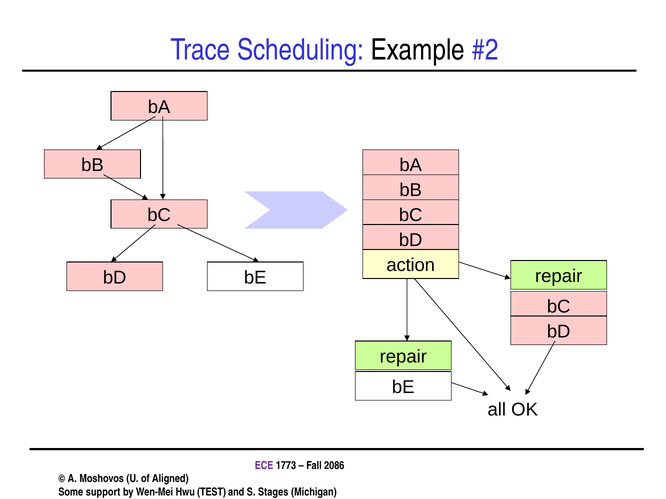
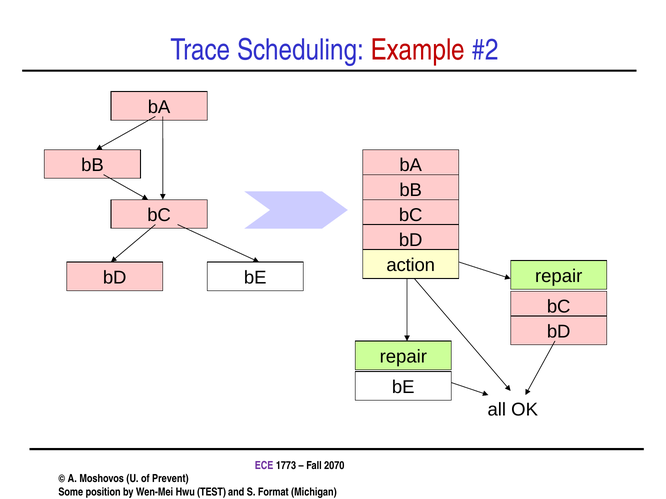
Example colour: black -> red
2086: 2086 -> 2070
Aligned: Aligned -> Prevent
support: support -> position
Stages: Stages -> Format
